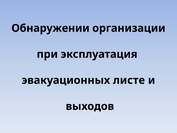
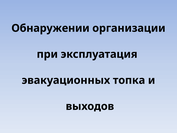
листе: листе -> топка
